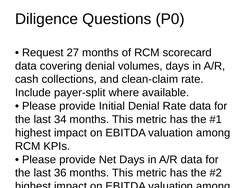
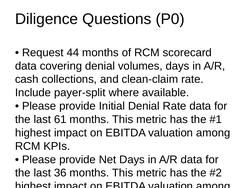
27: 27 -> 44
34: 34 -> 61
